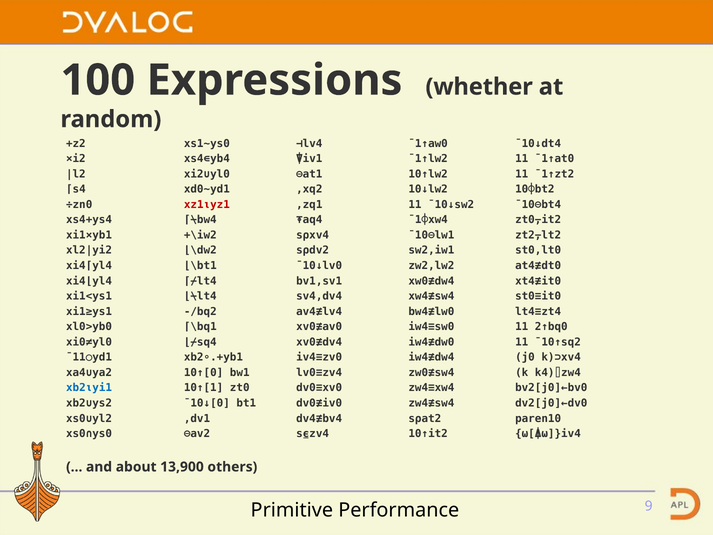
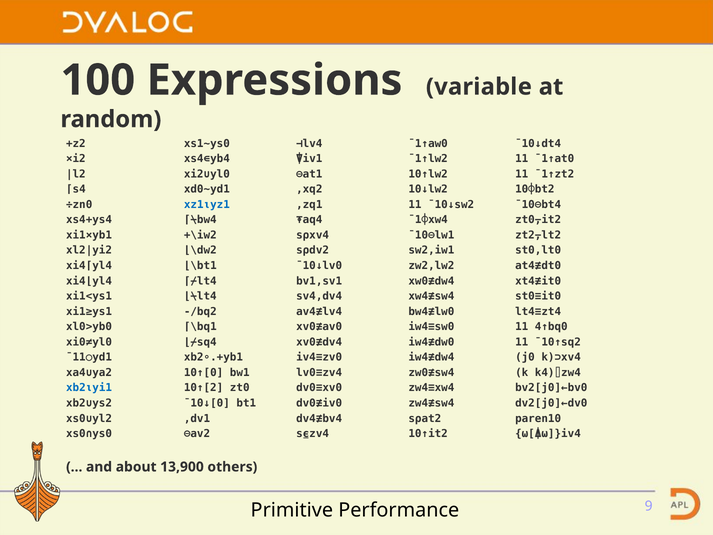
whether: whether -> variable
xz1⍳yz1 colour: red -> blue
2↑bq0: 2↑bq0 -> 4↑bq0
10↑[1: 10↑[1 -> 10↑[2
